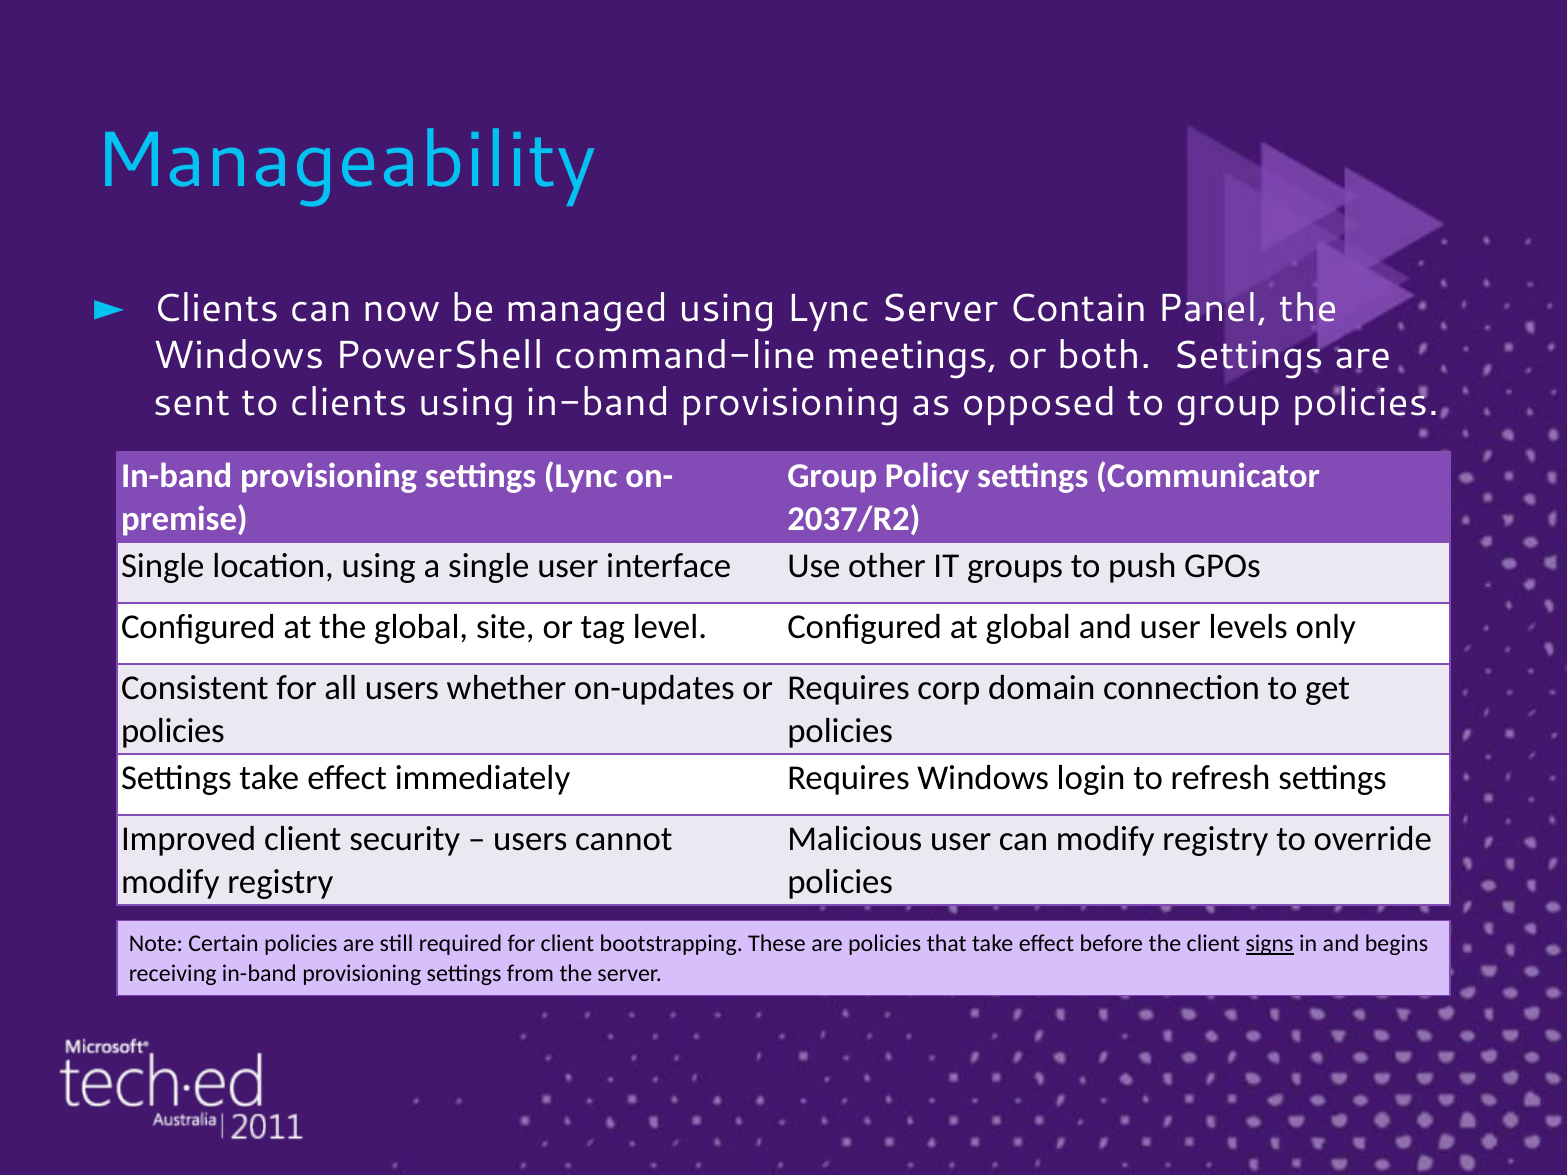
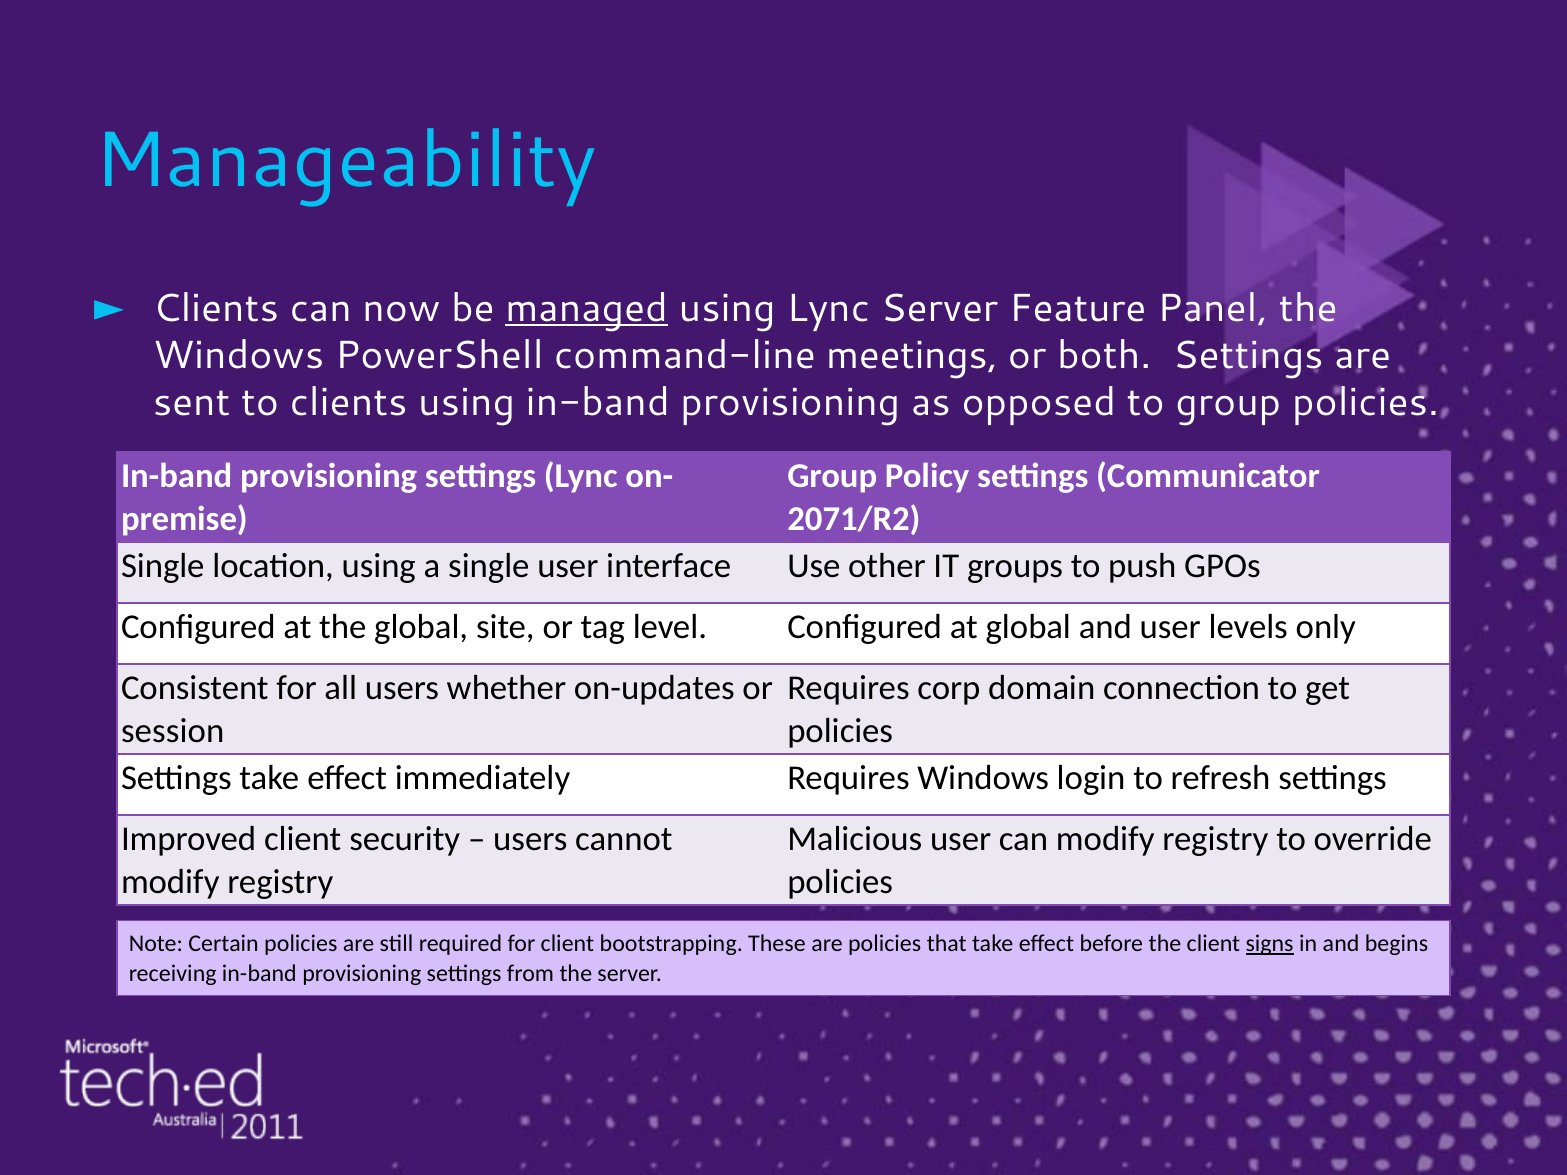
managed underline: none -> present
Contain: Contain -> Feature
2037/R2: 2037/R2 -> 2071/R2
policies at (173, 731): policies -> session
